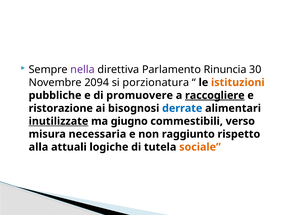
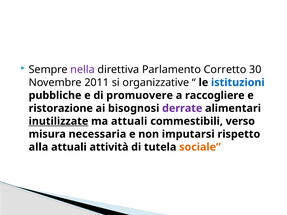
Rinuncia: Rinuncia -> Corretto
2094: 2094 -> 2011
porzionatura: porzionatura -> organizzative
istituzioni colour: orange -> blue
raccogliere underline: present -> none
derrate colour: blue -> purple
ma giugno: giugno -> attuali
raggiunto: raggiunto -> imputarsi
logiche: logiche -> attività
